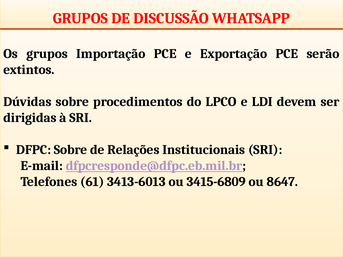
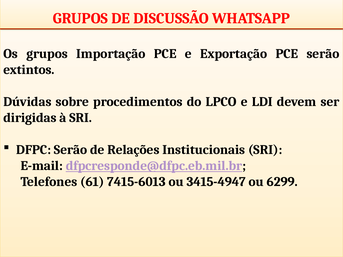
DFPC Sobre: Sobre -> Serão
3413-6013: 3413-6013 -> 7415-6013
3415-6809: 3415-6809 -> 3415-4947
8647: 8647 -> 6299
